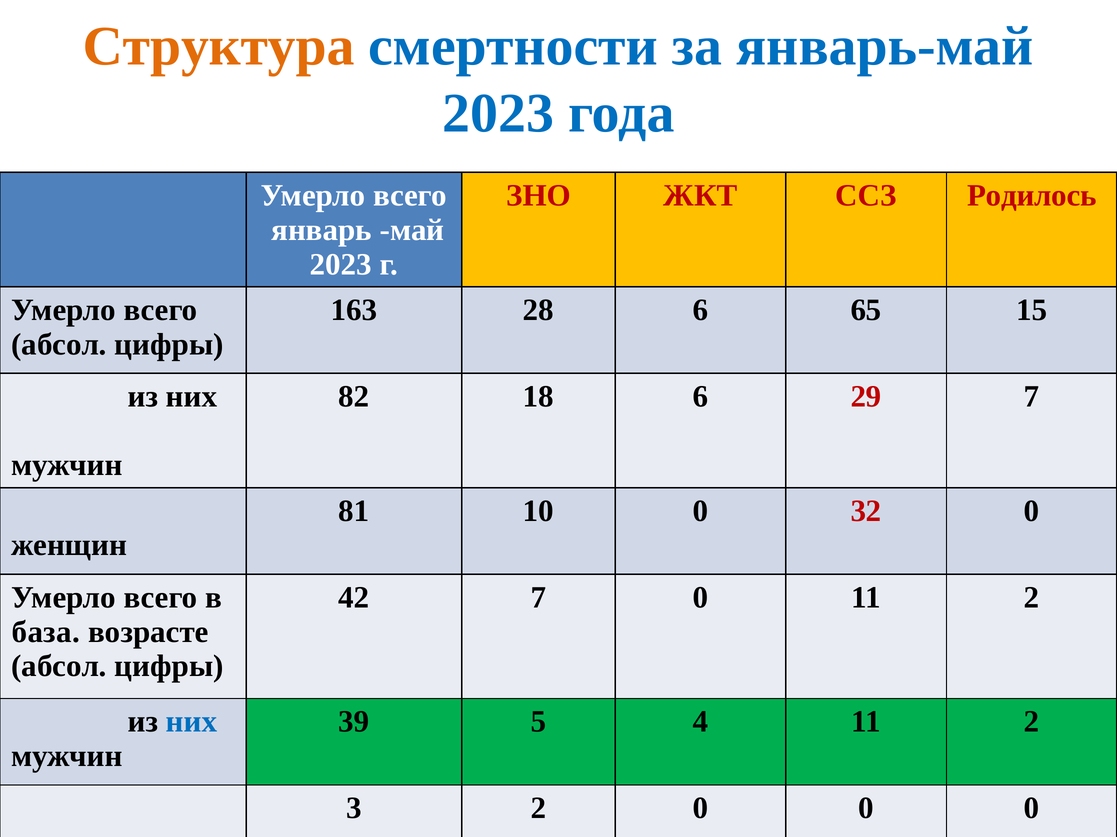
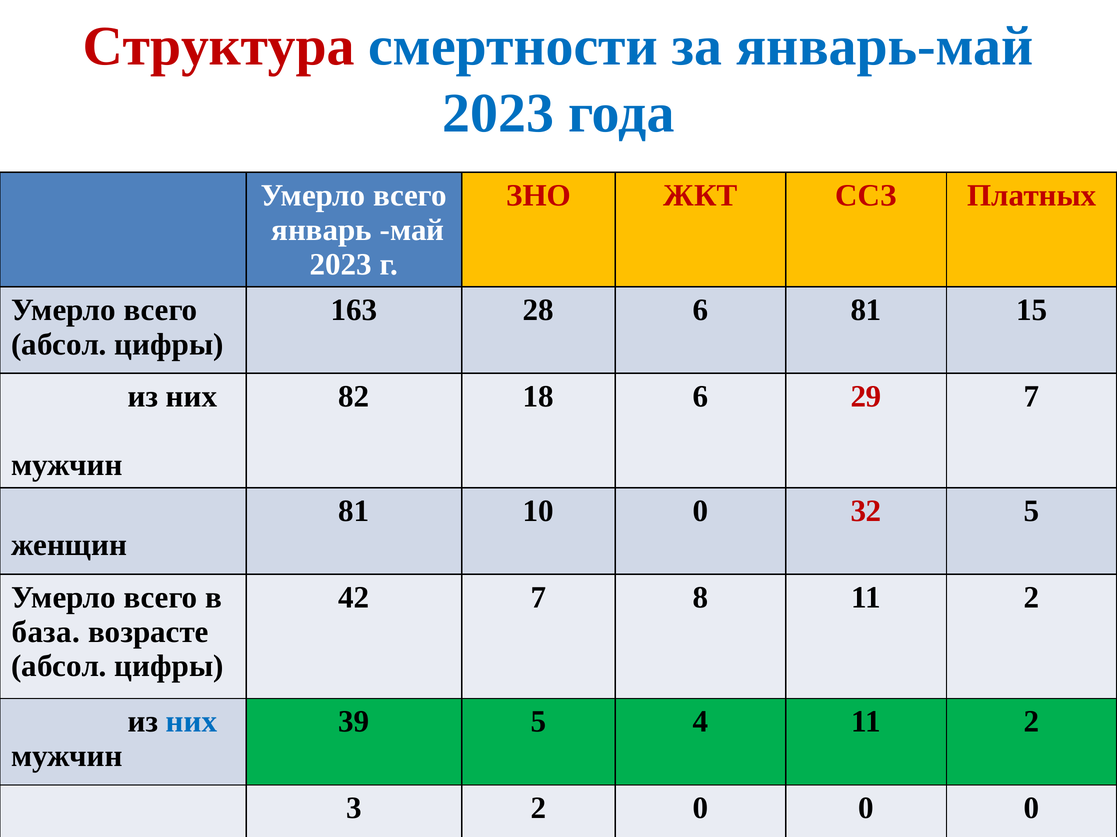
Структура colour: orange -> red
Родилось: Родилось -> Платных
6 65: 65 -> 81
32 0: 0 -> 5
7 0: 0 -> 8
